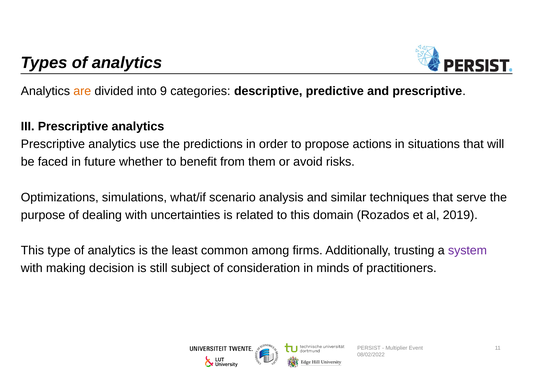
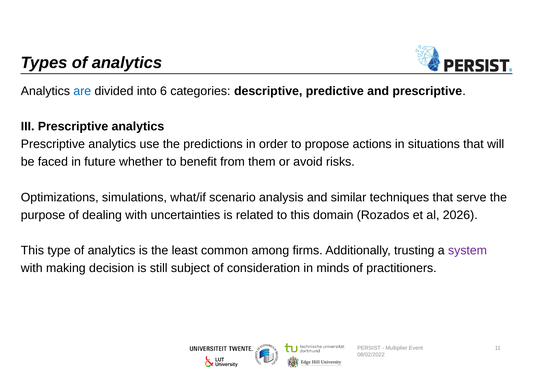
are colour: orange -> blue
9: 9 -> 6
2019: 2019 -> 2026
